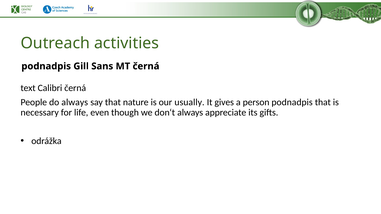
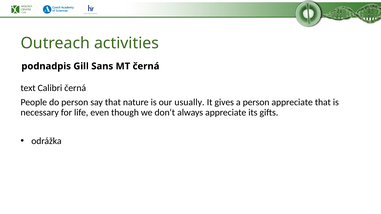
do always: always -> person
person podnadpis: podnadpis -> appreciate
